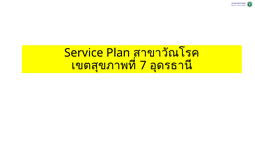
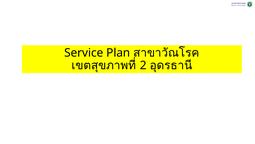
7: 7 -> 2
